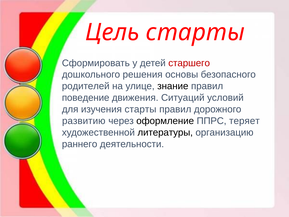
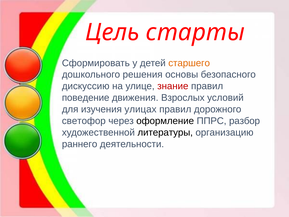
старшего colour: red -> orange
родителей: родителей -> дискуссию
знание colour: black -> red
Ситуаций: Ситуаций -> Взрослых
изучения старты: старты -> улицах
развитию: развитию -> светофор
теряет: теряет -> разбор
